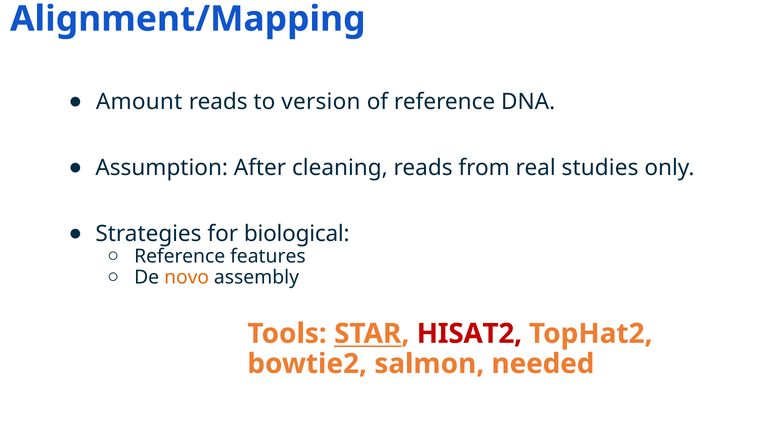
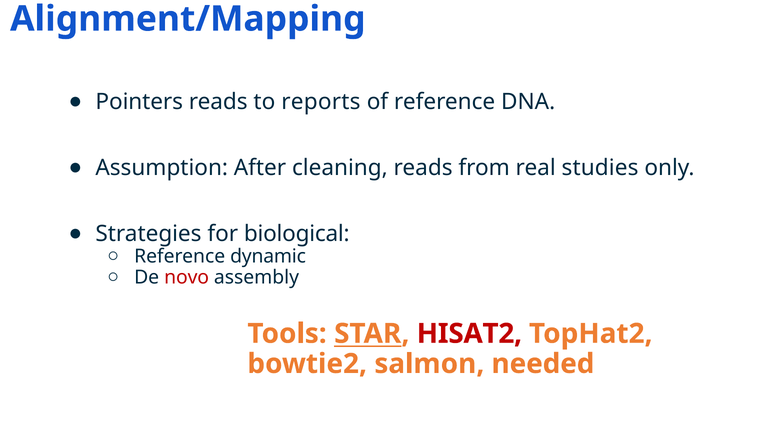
Amount: Amount -> Pointers
version: version -> reports
features: features -> dynamic
novo colour: orange -> red
